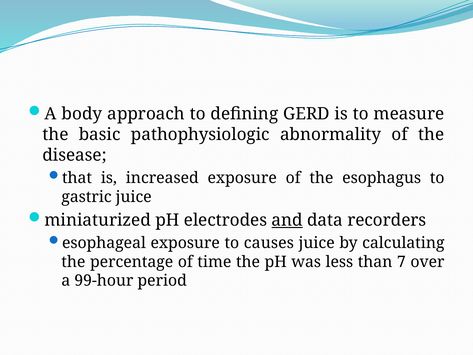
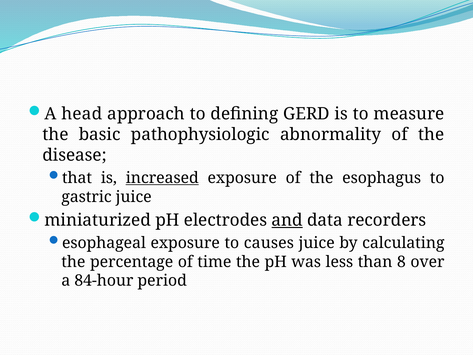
body: body -> head
increased underline: none -> present
7: 7 -> 8
99-hour: 99-hour -> 84-hour
